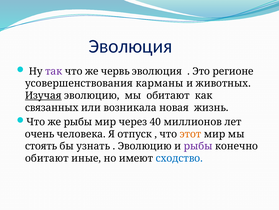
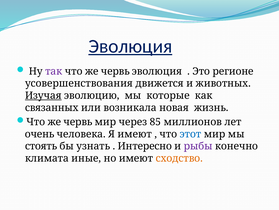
Эволюция at (130, 46) underline: none -> present
карманы: карманы -> движется
мы обитают: обитают -> которые
рыбы at (78, 122): рыбы -> червь
40: 40 -> 85
Я отпуск: отпуск -> имеют
этот colour: orange -> blue
Эволюцию at (145, 146): Эволюцию -> Интересно
обитают at (47, 158): обитают -> климата
сходство colour: blue -> orange
